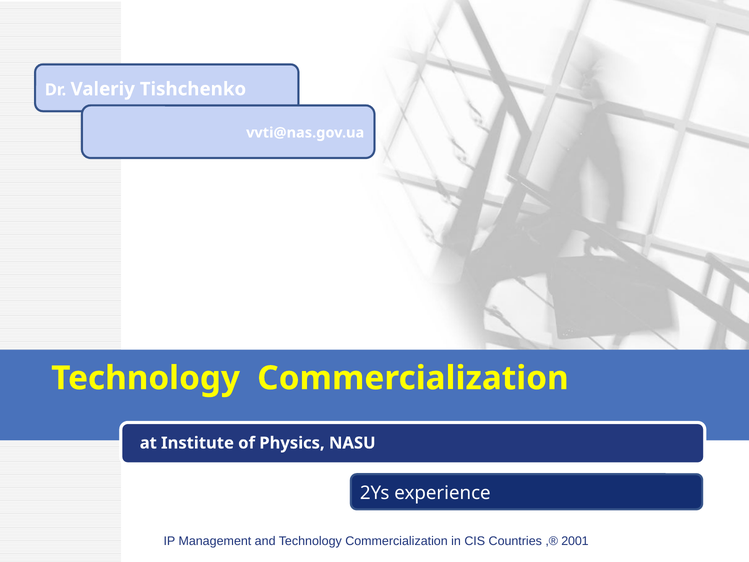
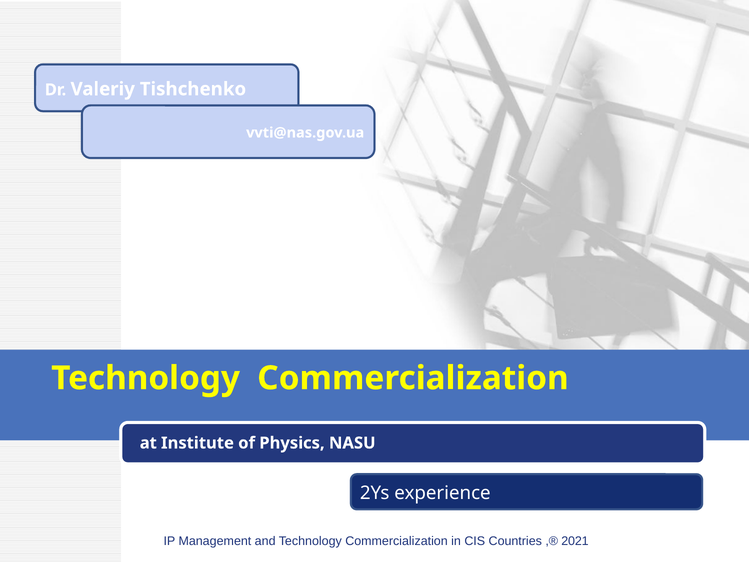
2001: 2001 -> 2021
